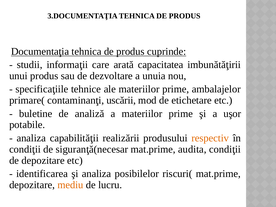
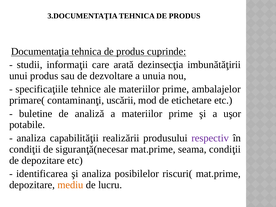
capacitatea: capacitatea -> dezinsecţia
respectiv colour: orange -> purple
audita: audita -> seama
